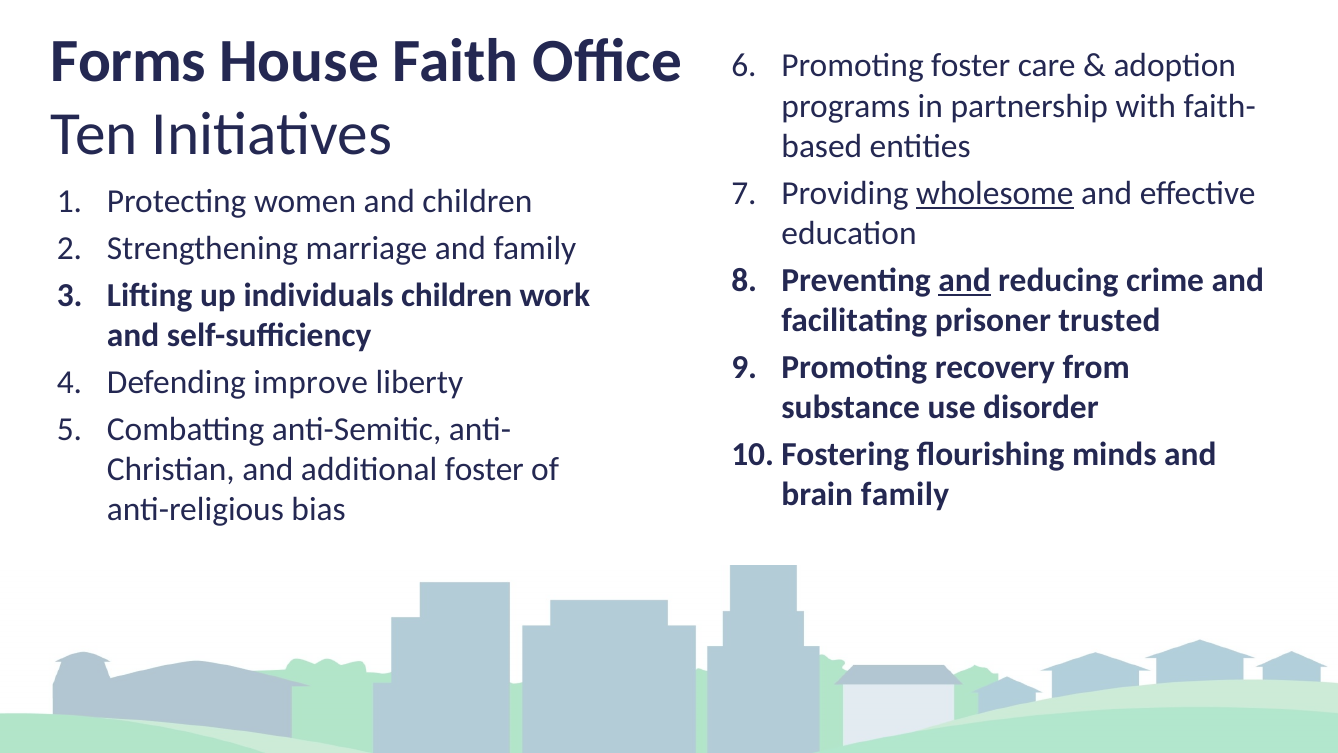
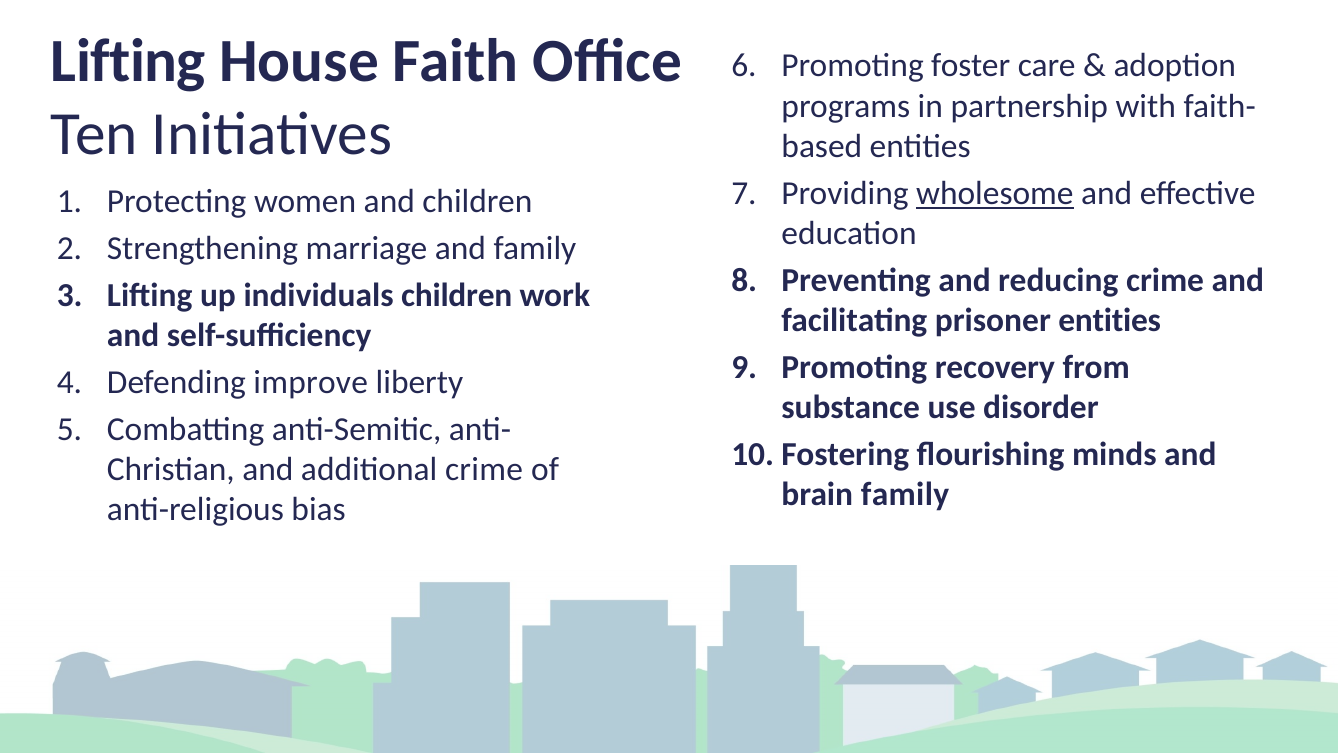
Forms at (128, 61): Forms -> Lifting
and at (965, 280) underline: present -> none
prisoner trusted: trusted -> entities
additional foster: foster -> crime
